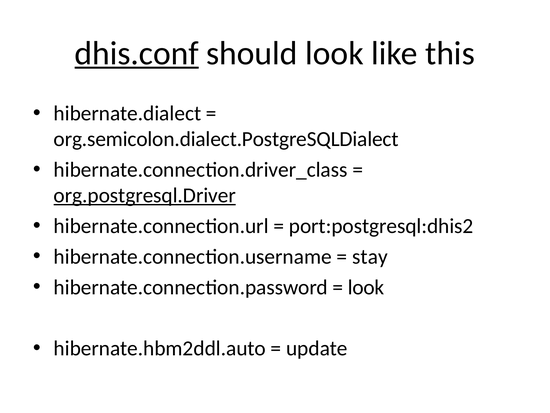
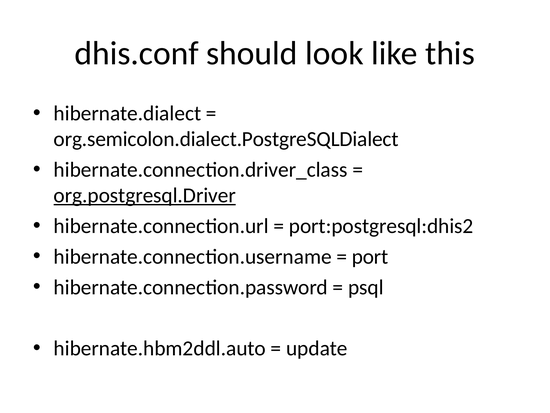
dhis.conf underline: present -> none
stay: stay -> port
look at (366, 287): look -> psql
